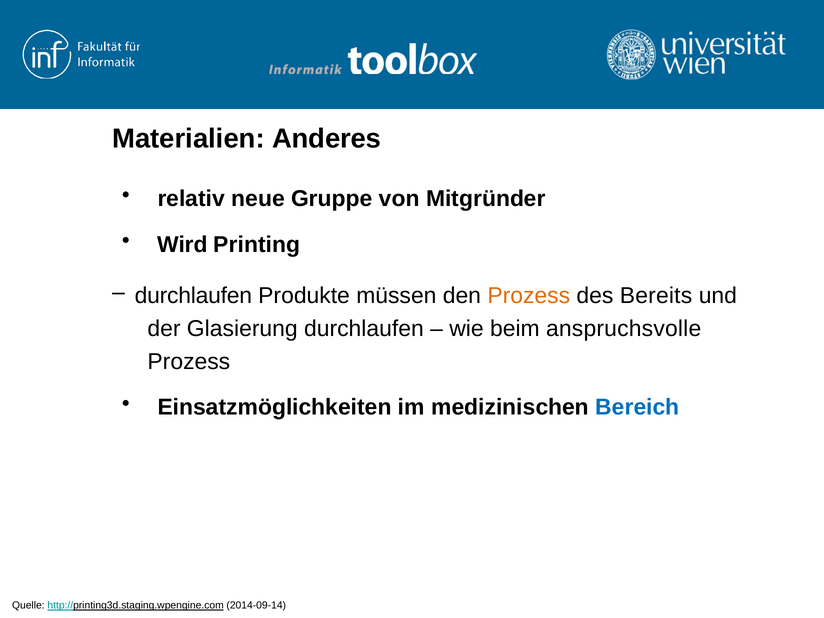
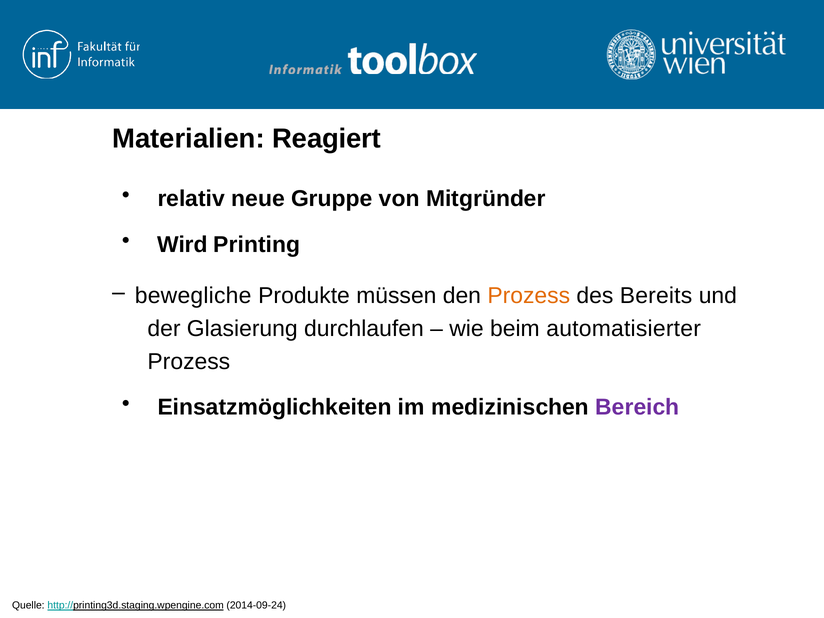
Anderes: Anderes -> Reagiert
durchlaufen at (193, 296): durchlaufen -> bewegliche
anspruchsvolle: anspruchsvolle -> automatisierter
Bereich colour: blue -> purple
2014-09-14: 2014-09-14 -> 2014-09-24
